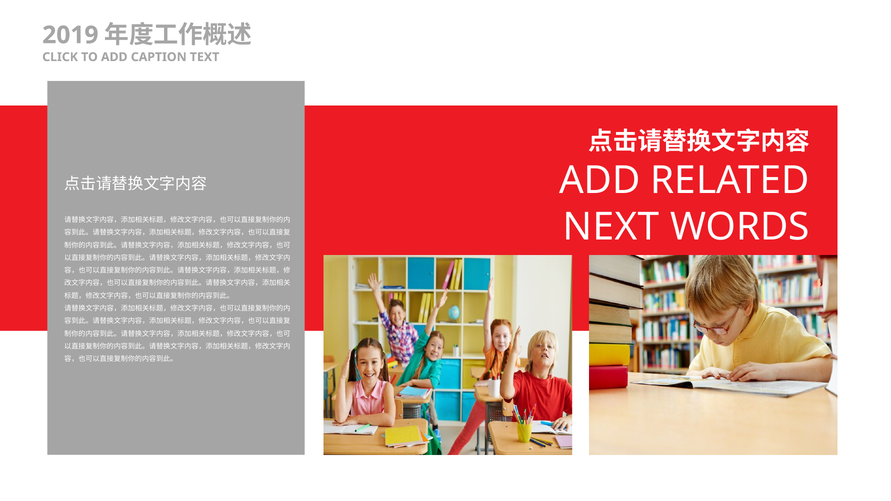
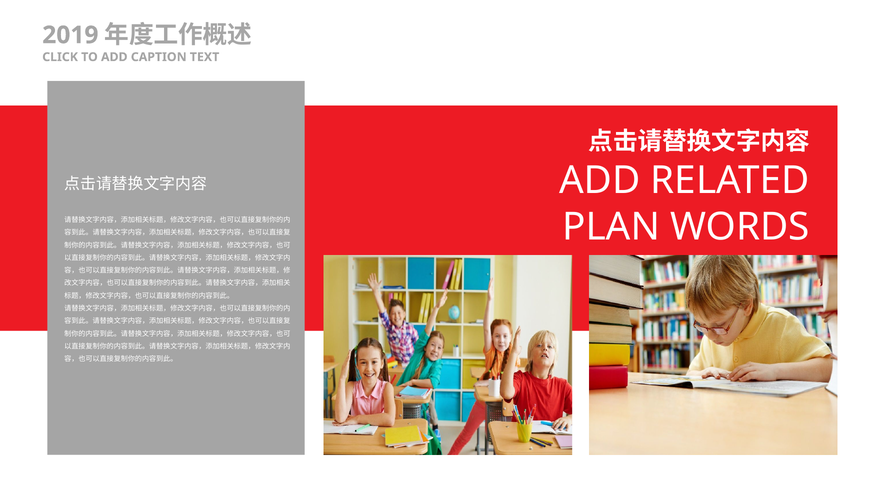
NEXT: NEXT -> PLAN
